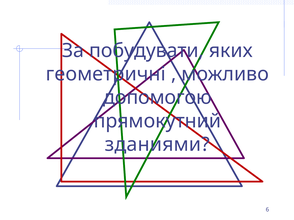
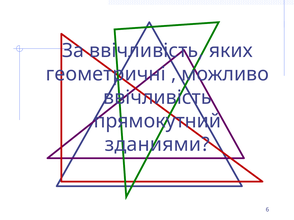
За побудувати: побудувати -> ввічливість
допомогою at (157, 98): допомогою -> ввічливість
